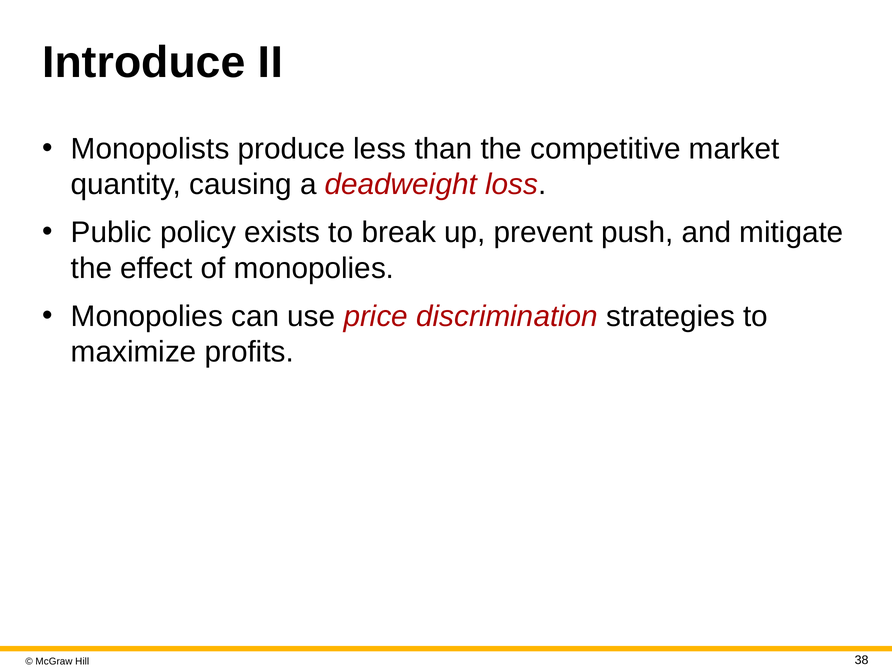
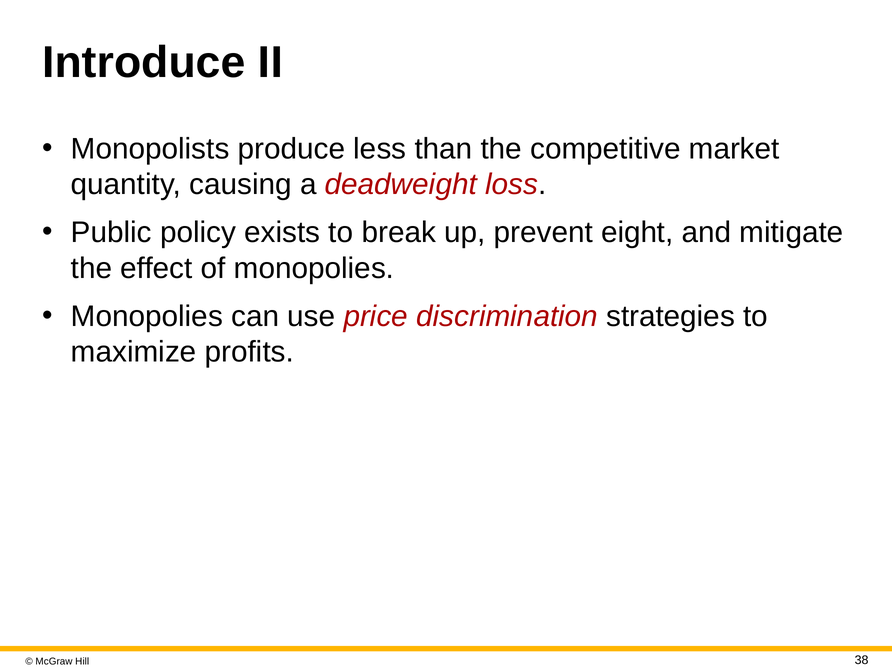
push: push -> eight
